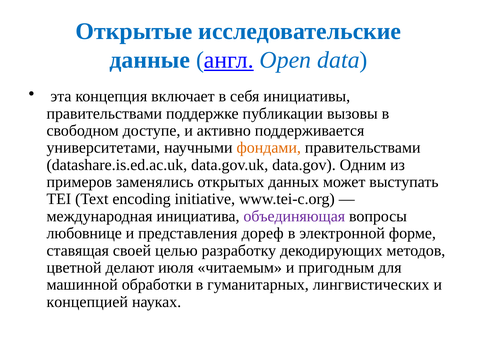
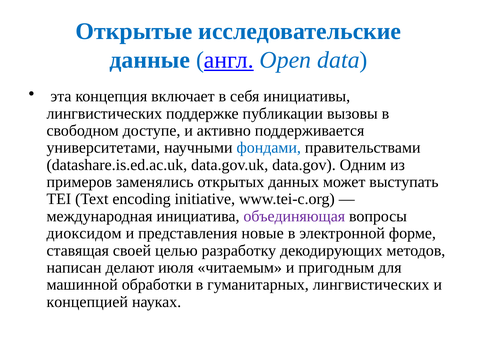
правительствами at (104, 114): правительствами -> лингвистических
фондами colour: orange -> blue
любовнице: любовнице -> диоксидом
дореф: дореф -> новые
цветной: цветной -> написан
